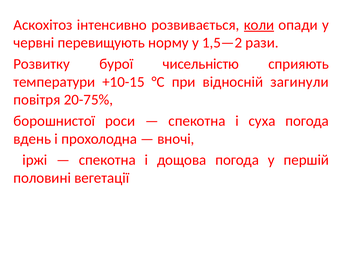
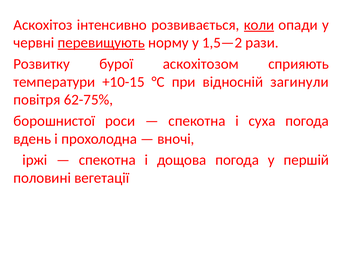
перевищують underline: none -> present
чисельністю: чисельністю -> аскохітозом
20-75%: 20-75% -> 62-75%
